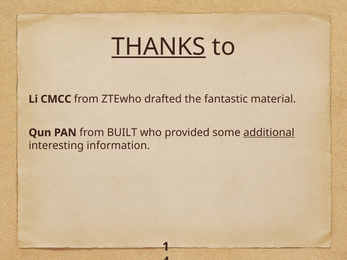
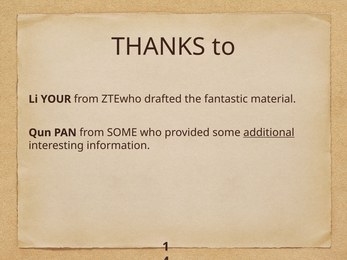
THANKS underline: present -> none
CMCC: CMCC -> YOUR
from BUILT: BUILT -> SOME
